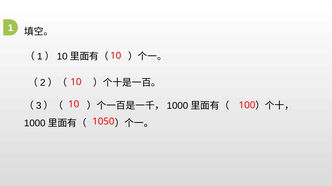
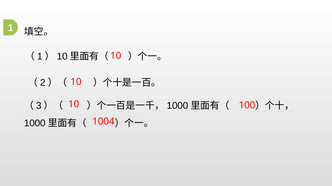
1050: 1050 -> 1004
